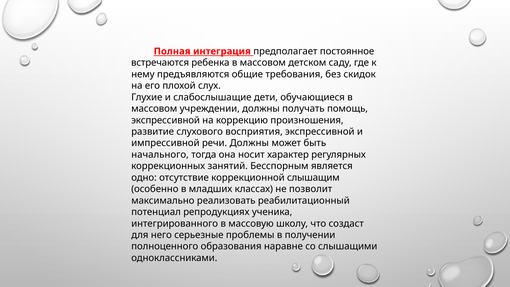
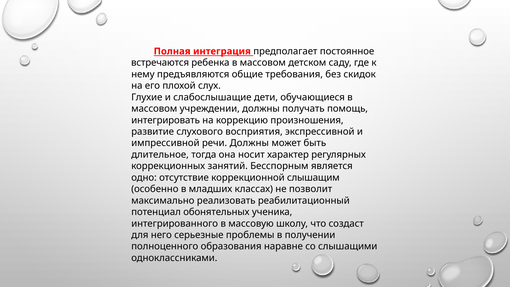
экспрессивной at (166, 120): экспрессивной -> интегрировать
начального: начального -> длительное
репродукциях: репродукциях -> обонятельных
